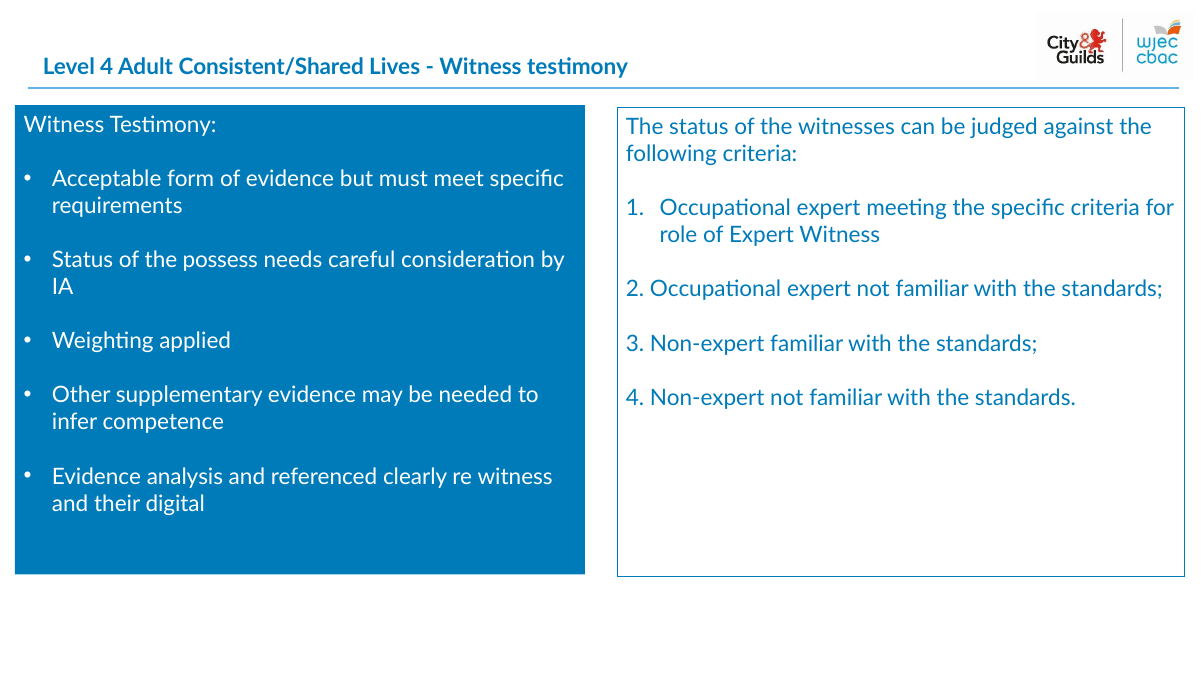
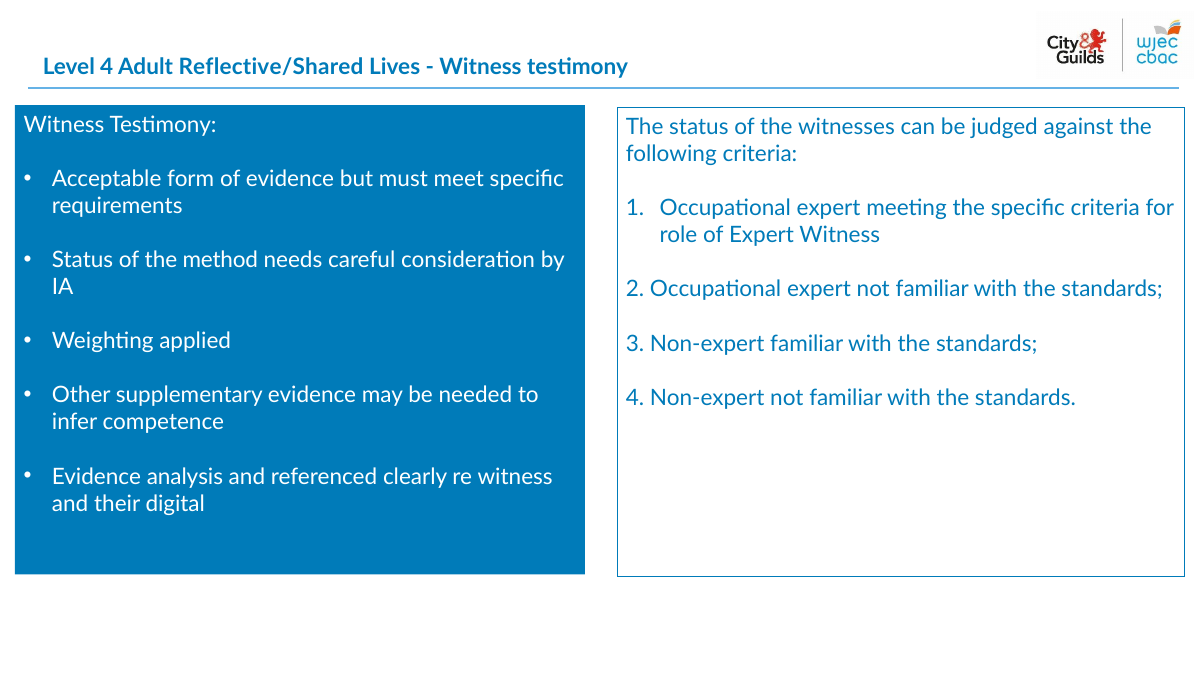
Consistent/Shared: Consistent/Shared -> Reflective/Shared
possess: possess -> method
